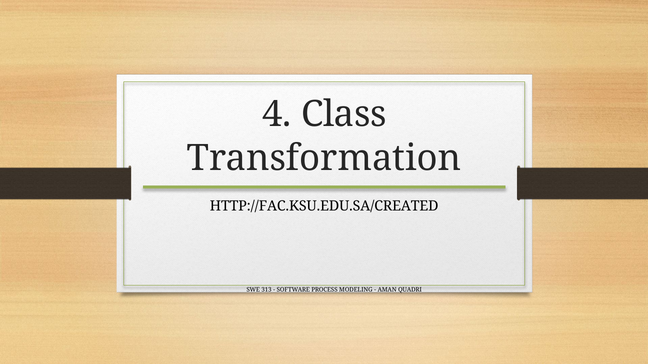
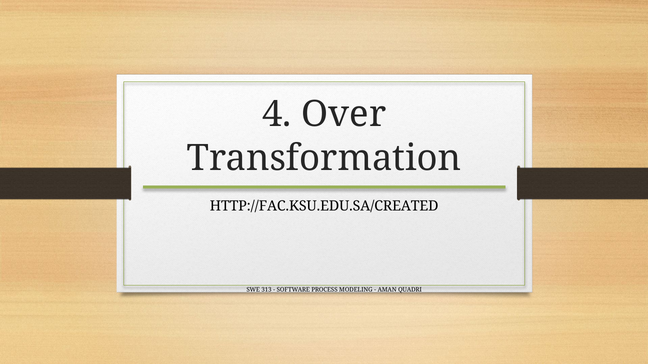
Class: Class -> Over
